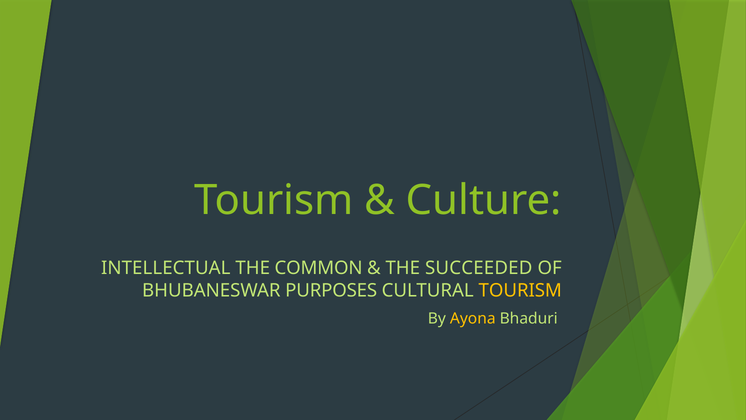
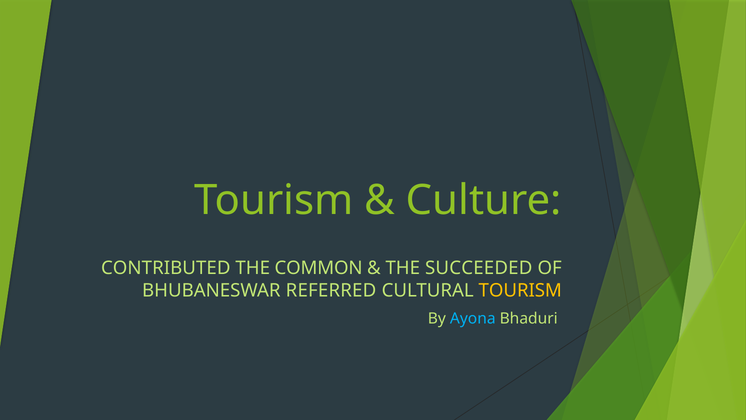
INTELLECTUAL: INTELLECTUAL -> CONTRIBUTED
PURPOSES: PURPOSES -> REFERRED
Ayona colour: yellow -> light blue
